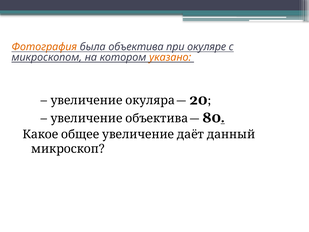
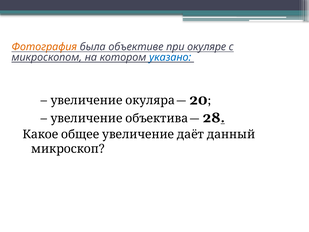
объектива: объектива -> объективе
указано colour: orange -> blue
80: 80 -> 28
